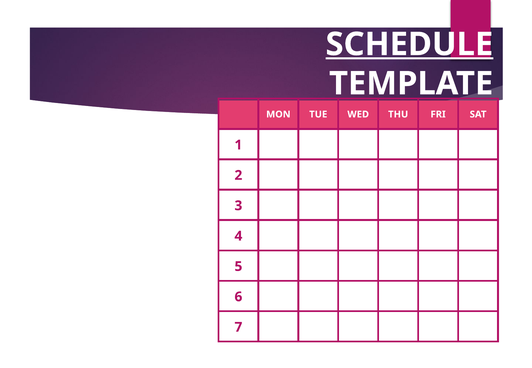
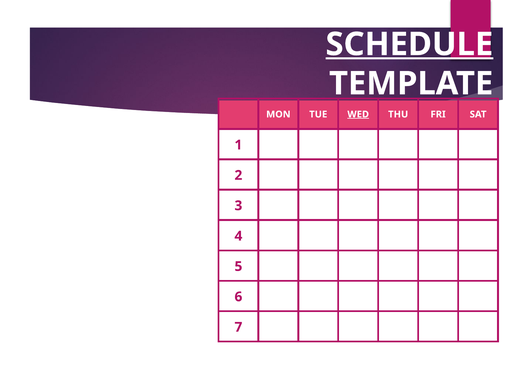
WED underline: none -> present
